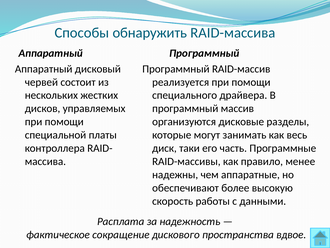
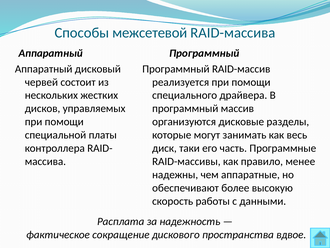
обнаружить: обнаружить -> межсетевой
